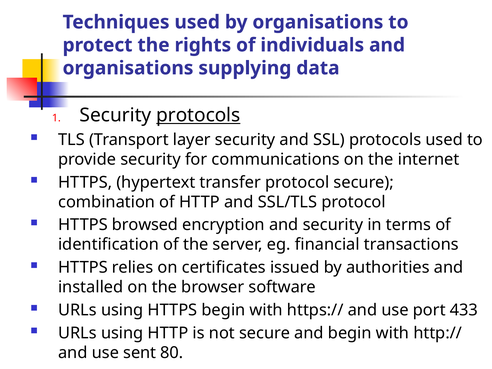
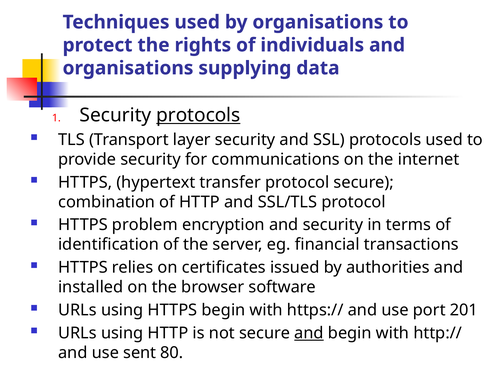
browsed: browsed -> problem
433: 433 -> 201
and at (309, 333) underline: none -> present
